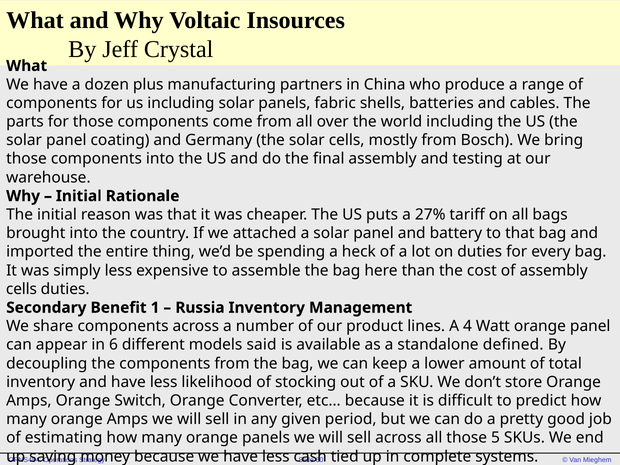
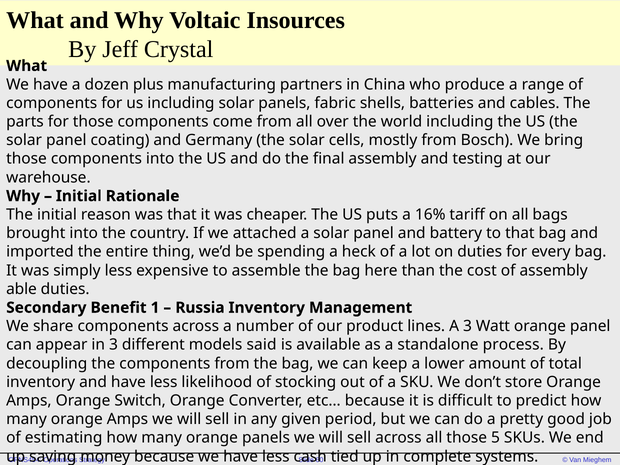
27%: 27% -> 16%
cells at (21, 289): cells -> able
A 4: 4 -> 3
in 6: 6 -> 3
defined: defined -> process
